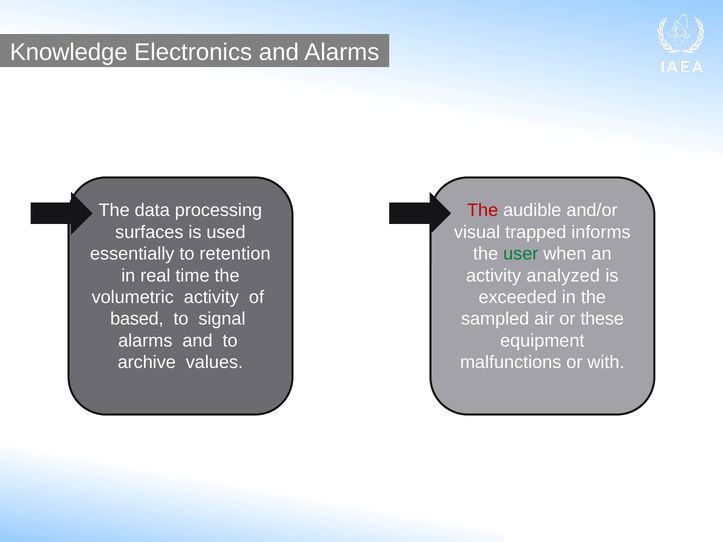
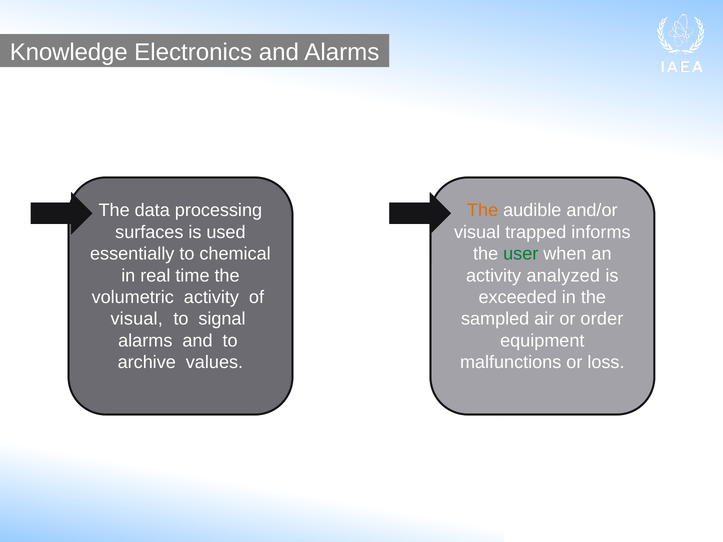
The at (483, 211) colour: red -> orange
retention: retention -> chemical
based at (137, 319): based -> visual
these: these -> order
with: with -> loss
